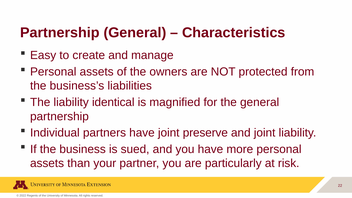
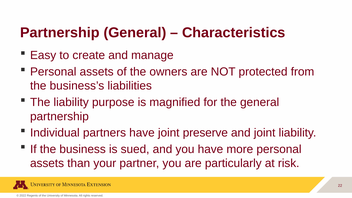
identical: identical -> purpose
